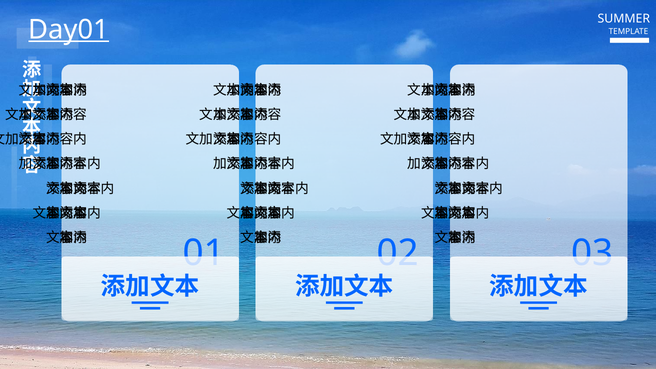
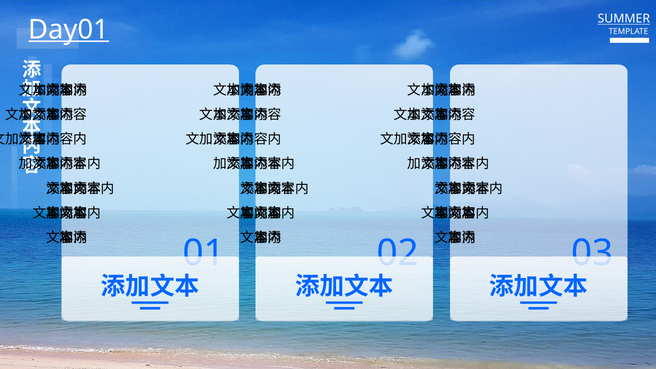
SUMMER underline: none -> present
